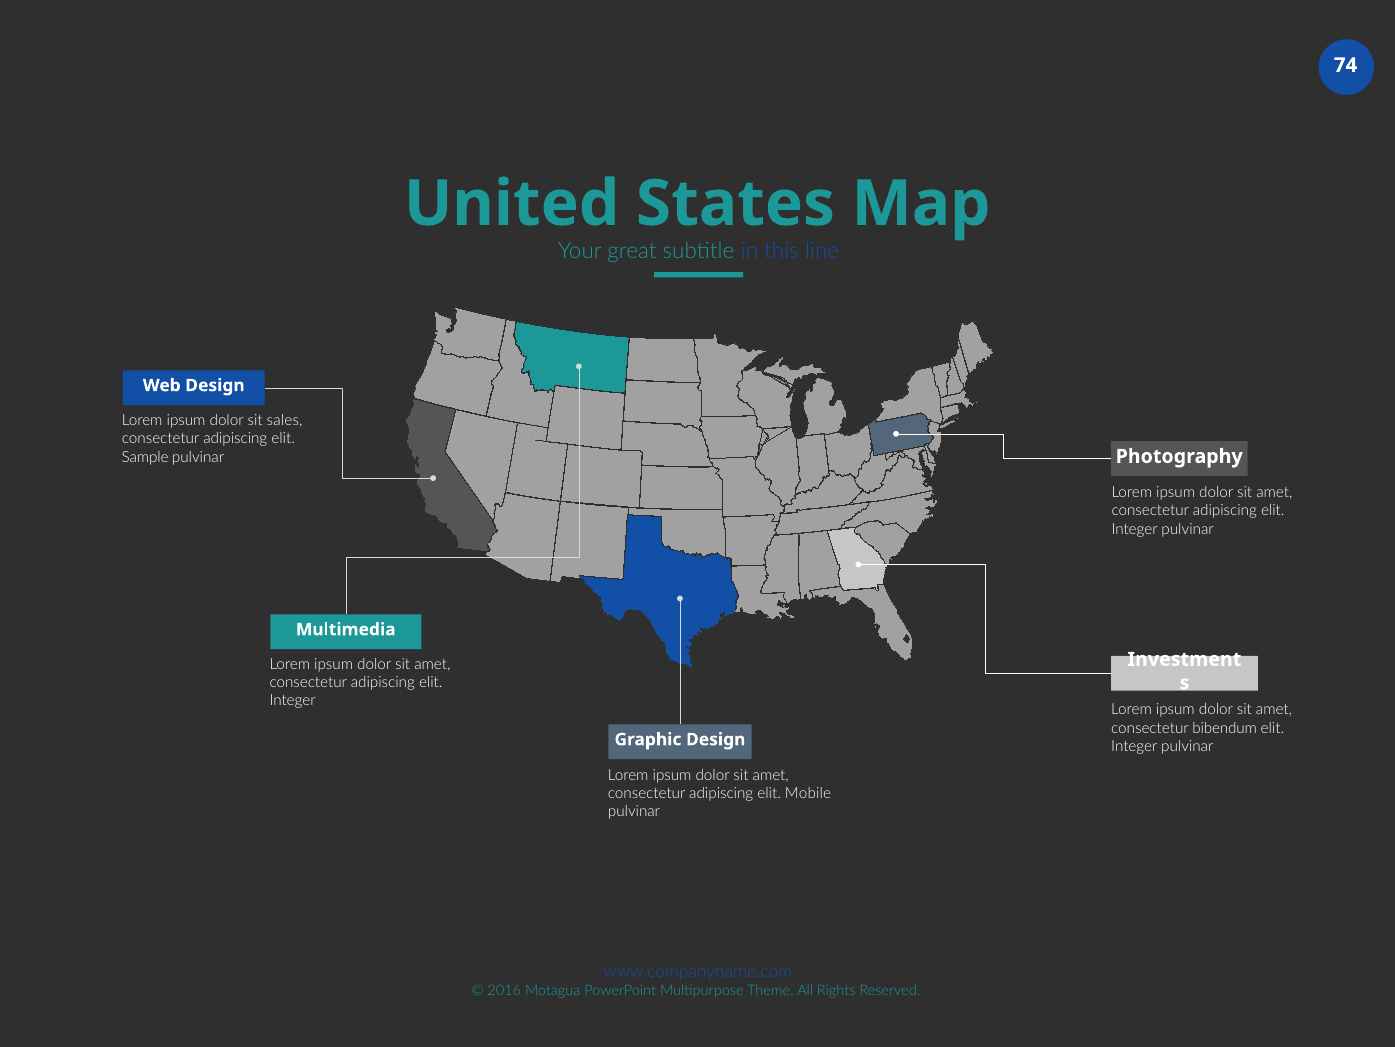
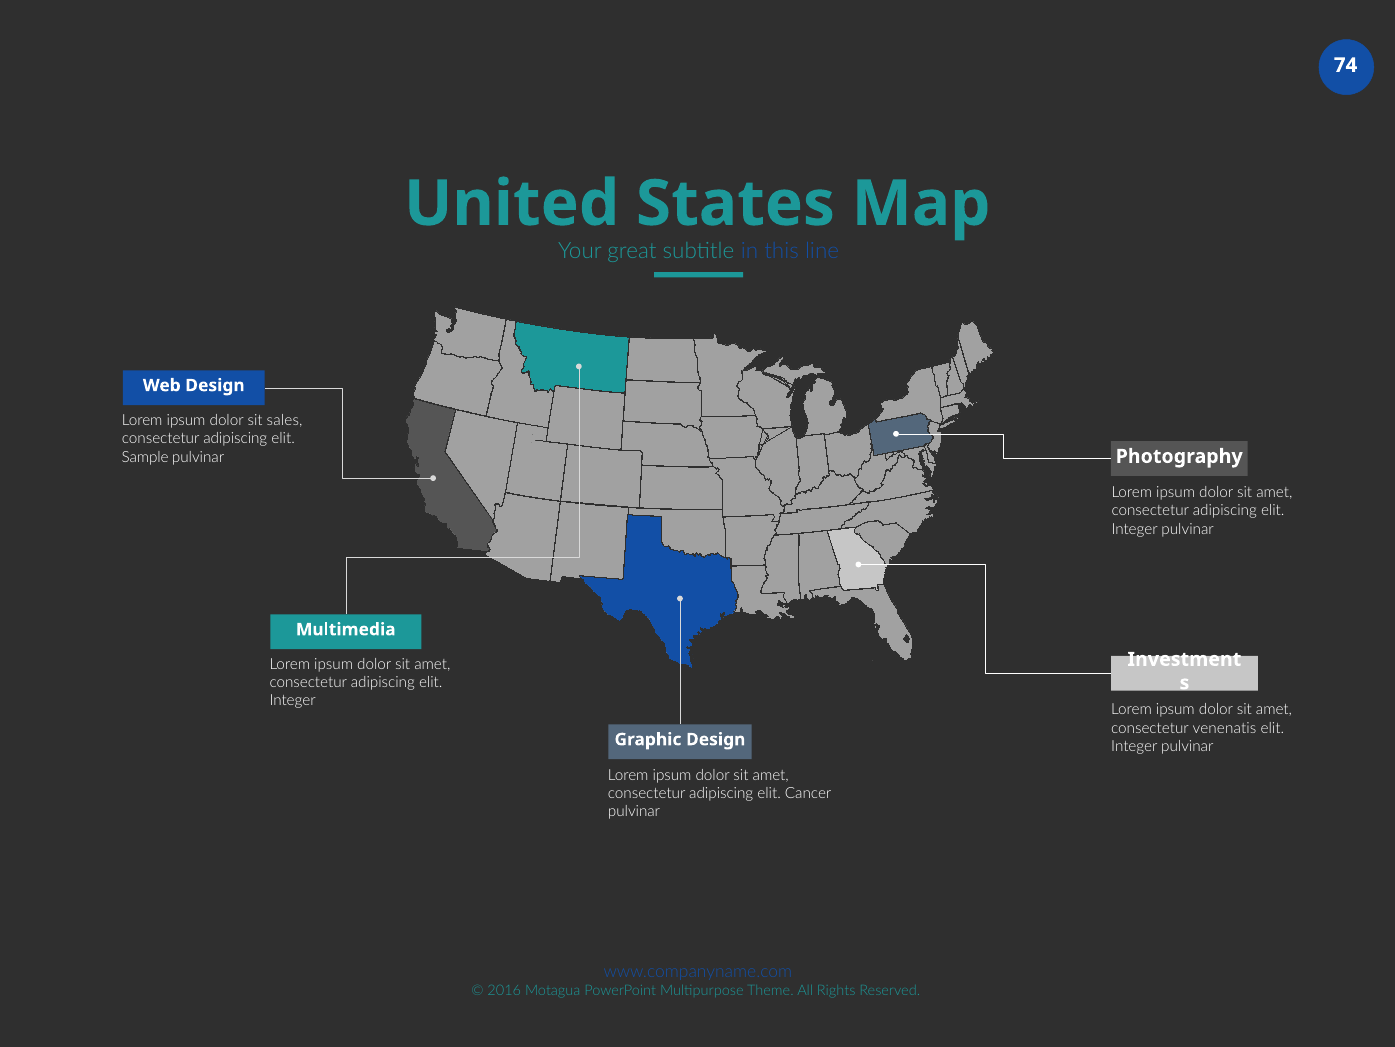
bibendum: bibendum -> venenatis
Mobile: Mobile -> Cancer
